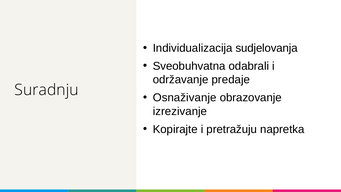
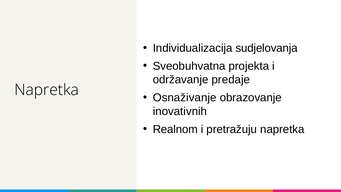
odabrali: odabrali -> projekta
Suradnju at (47, 90): Suradnju -> Napretka
izrezivanje: izrezivanje -> inovativnih
Kopirajte: Kopirajte -> Realnom
